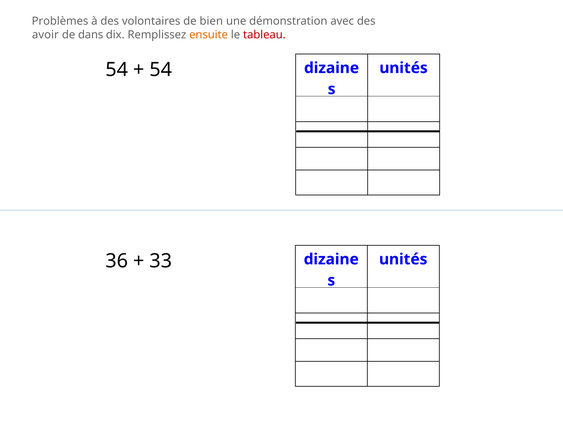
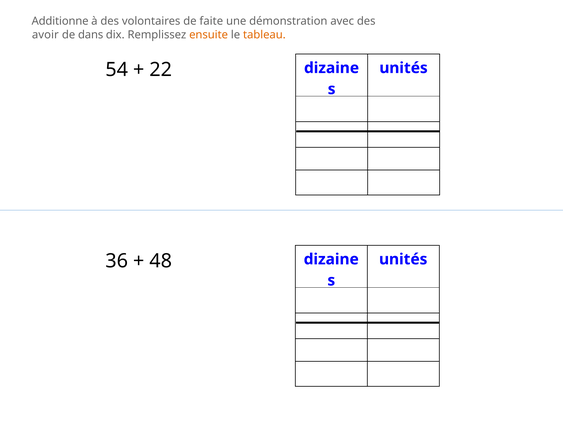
Problèmes: Problèmes -> Additionne
bien: bien -> faite
tableau colour: red -> orange
54 at (161, 70): 54 -> 22
33: 33 -> 48
